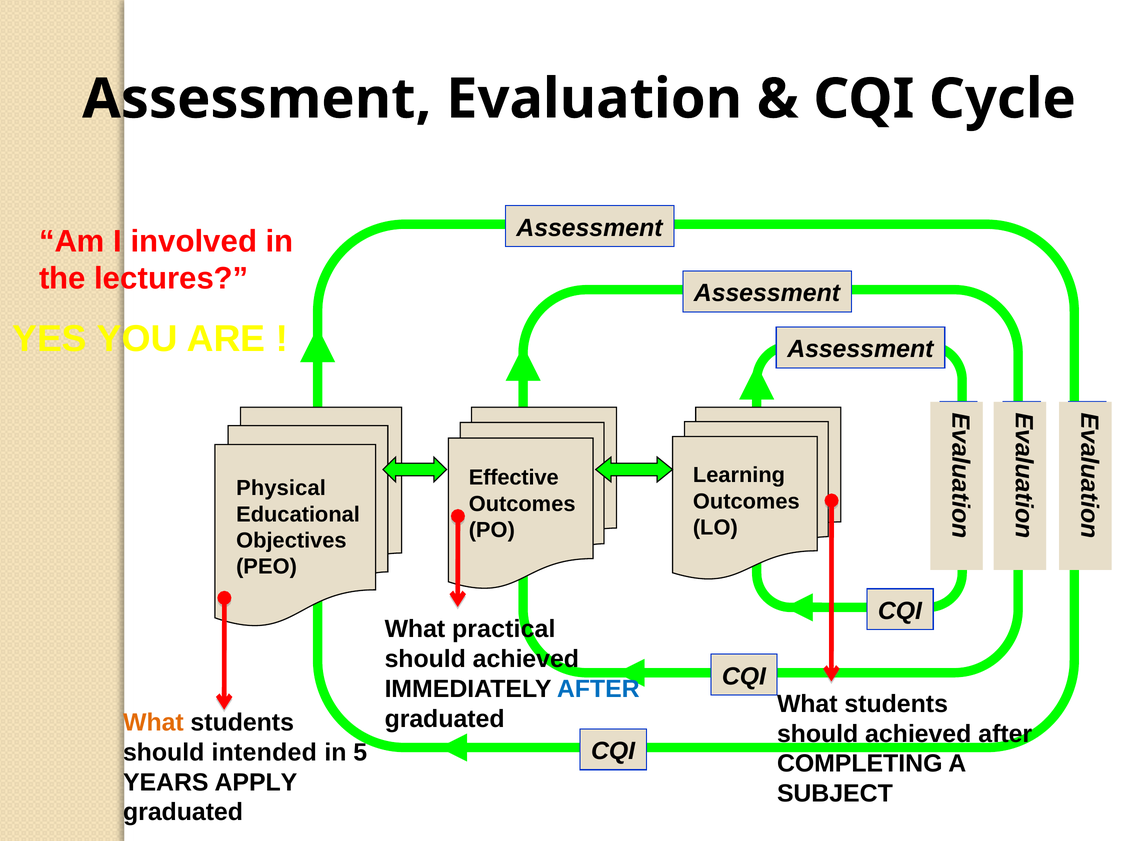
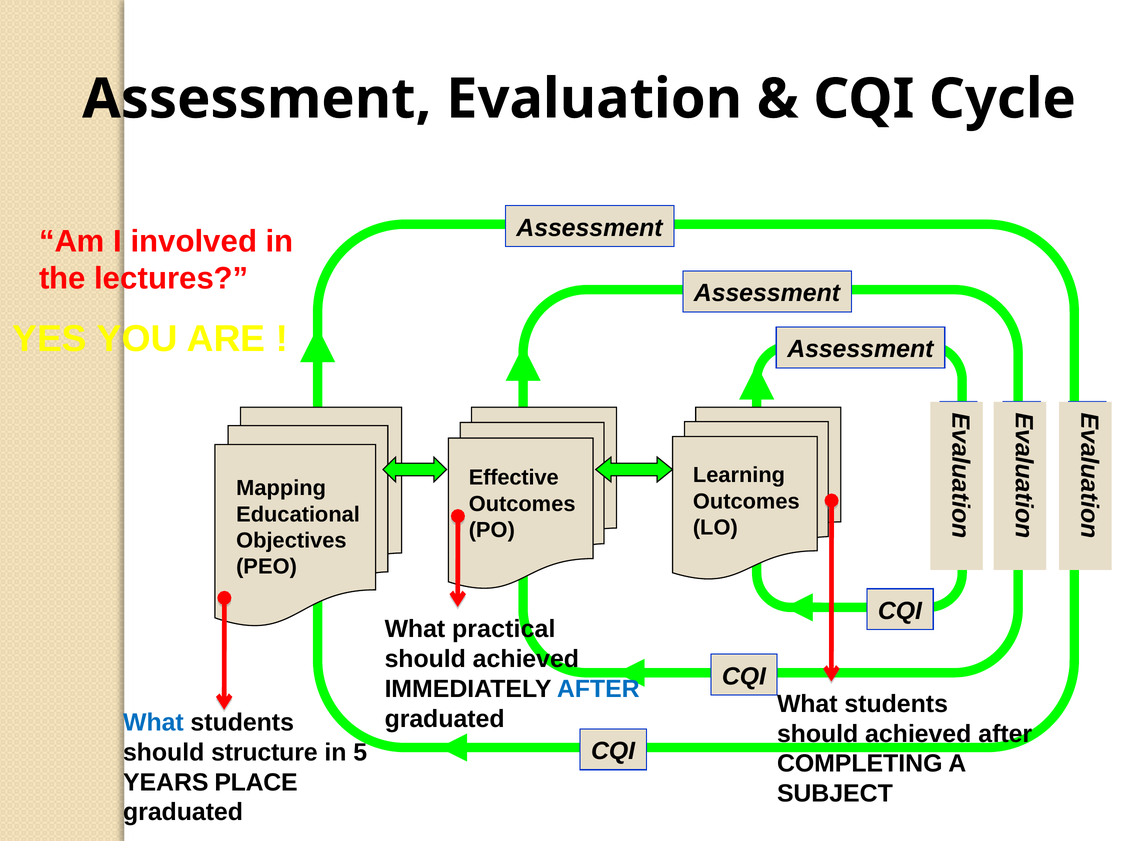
Physical: Physical -> Mapping
What at (153, 722) colour: orange -> blue
intended: intended -> structure
APPLY: APPLY -> PLACE
